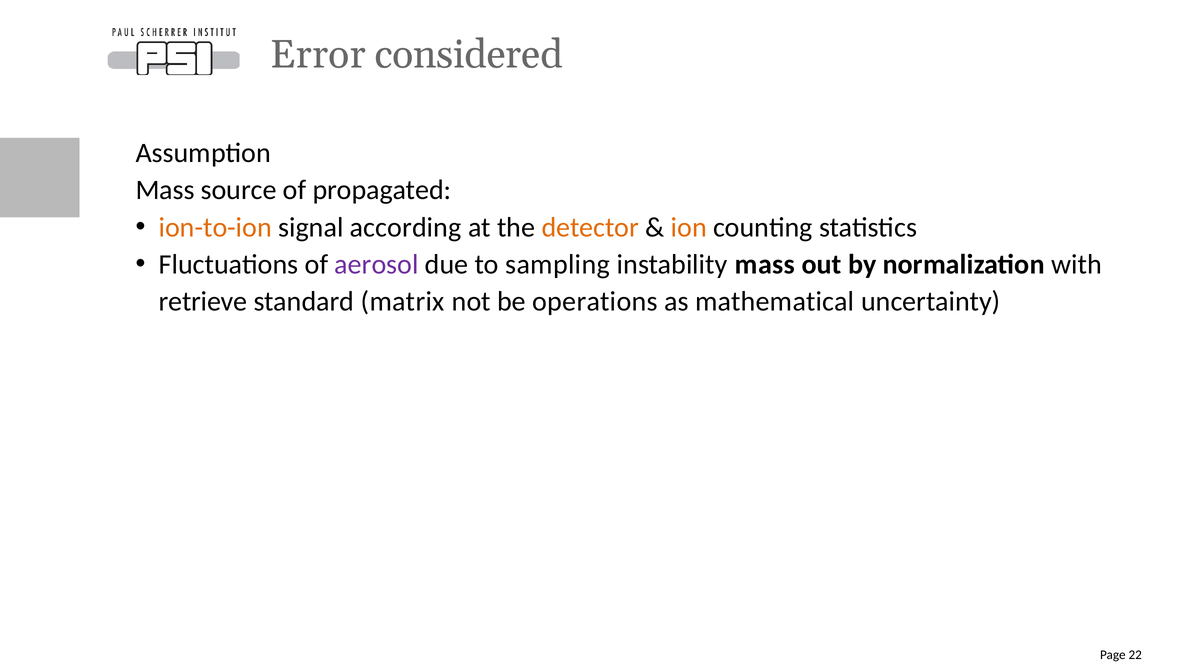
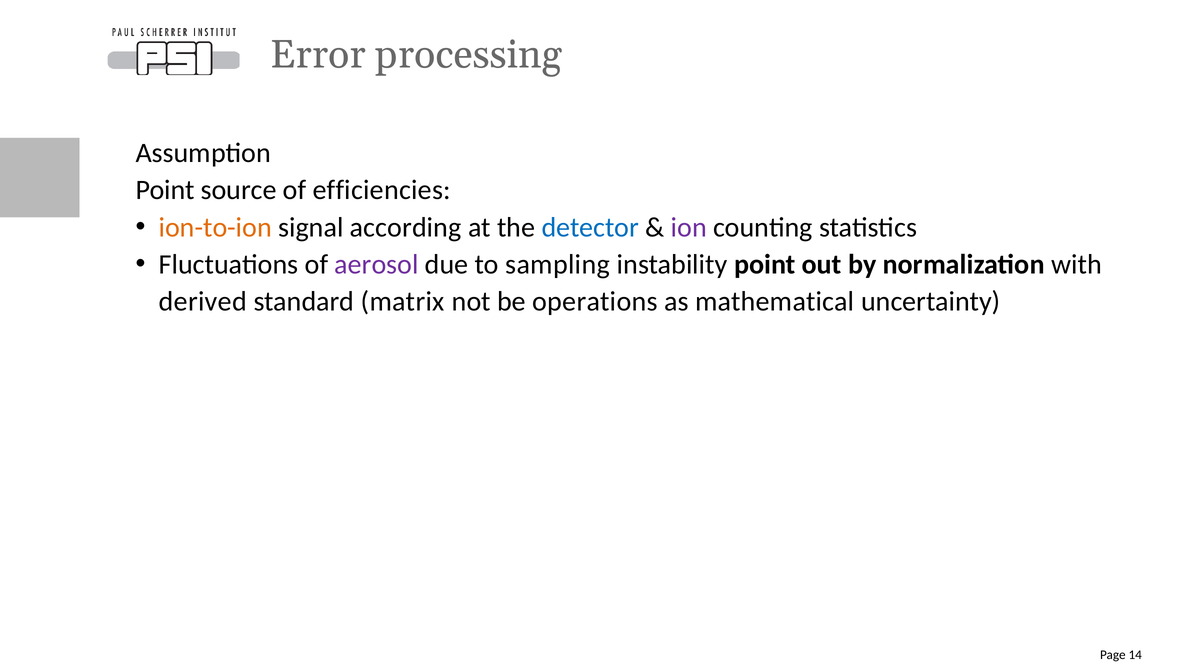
considered: considered -> processing
Mass at (165, 190): Mass -> Point
propagated: propagated -> efficiencies
detector colour: orange -> blue
ion colour: orange -> purple
instability mass: mass -> point
retrieve: retrieve -> derived
22: 22 -> 14
